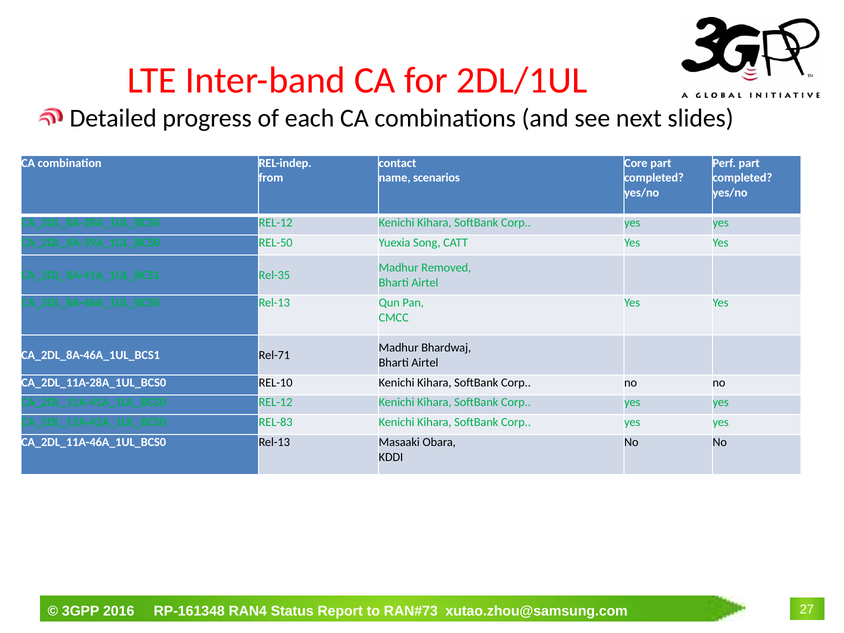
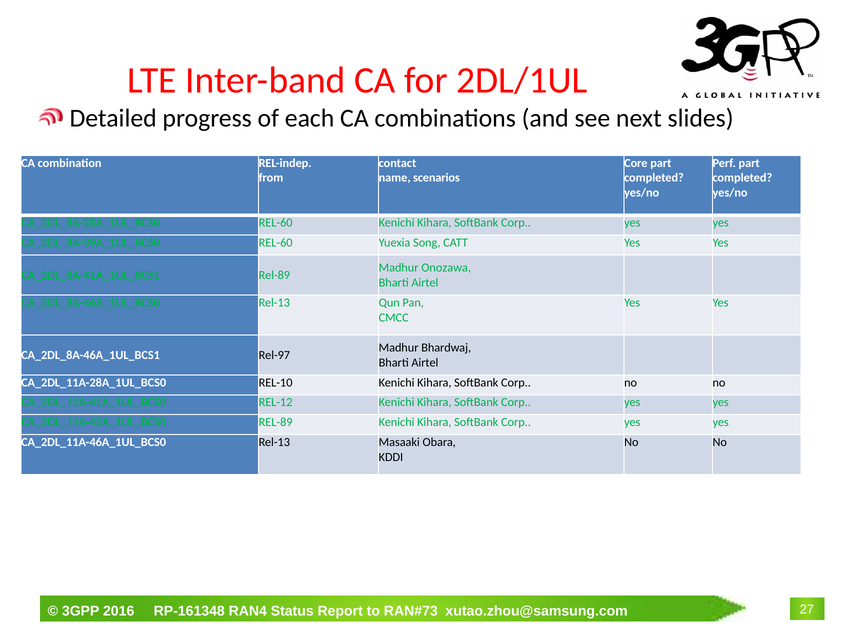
REL-12 at (276, 223): REL-12 -> REL-60
REL-50 at (276, 243): REL-50 -> REL-60
Removed: Removed -> Onozawa
Rel-35 at (274, 275): Rel-35 -> Rel-89
Rel-71: Rel-71 -> Rel-97
REL-83 at (276, 422): REL-83 -> REL-89
